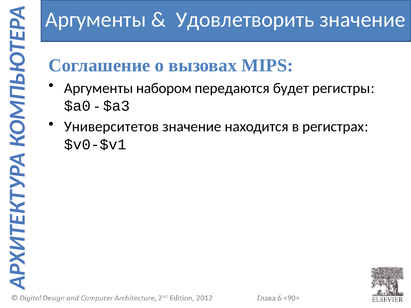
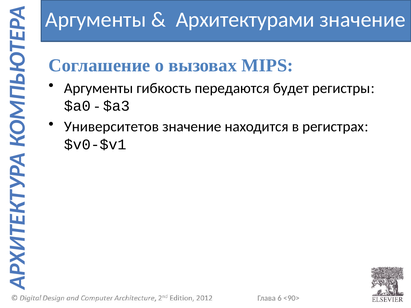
Удовлетворить: Удовлетворить -> Архитектурами
набором: набором -> гибкость
